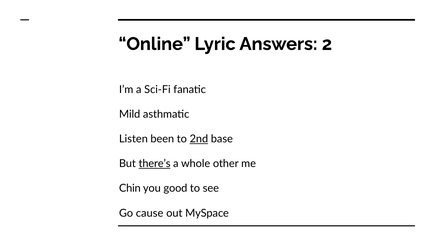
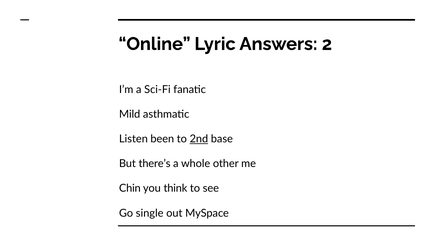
there’s underline: present -> none
good: good -> think
cause: cause -> single
